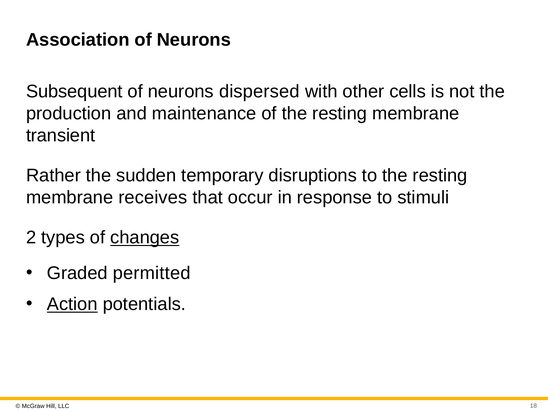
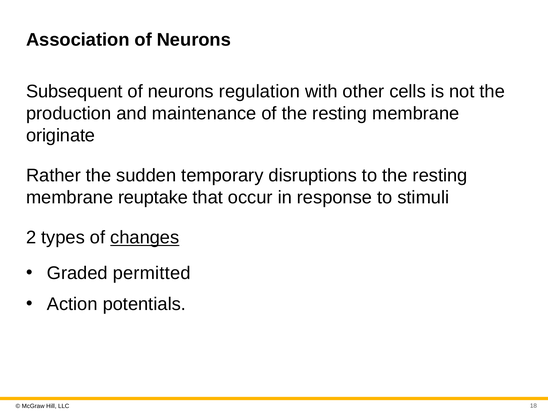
dispersed: dispersed -> regulation
transient: transient -> originate
receives: receives -> reuptake
Action underline: present -> none
